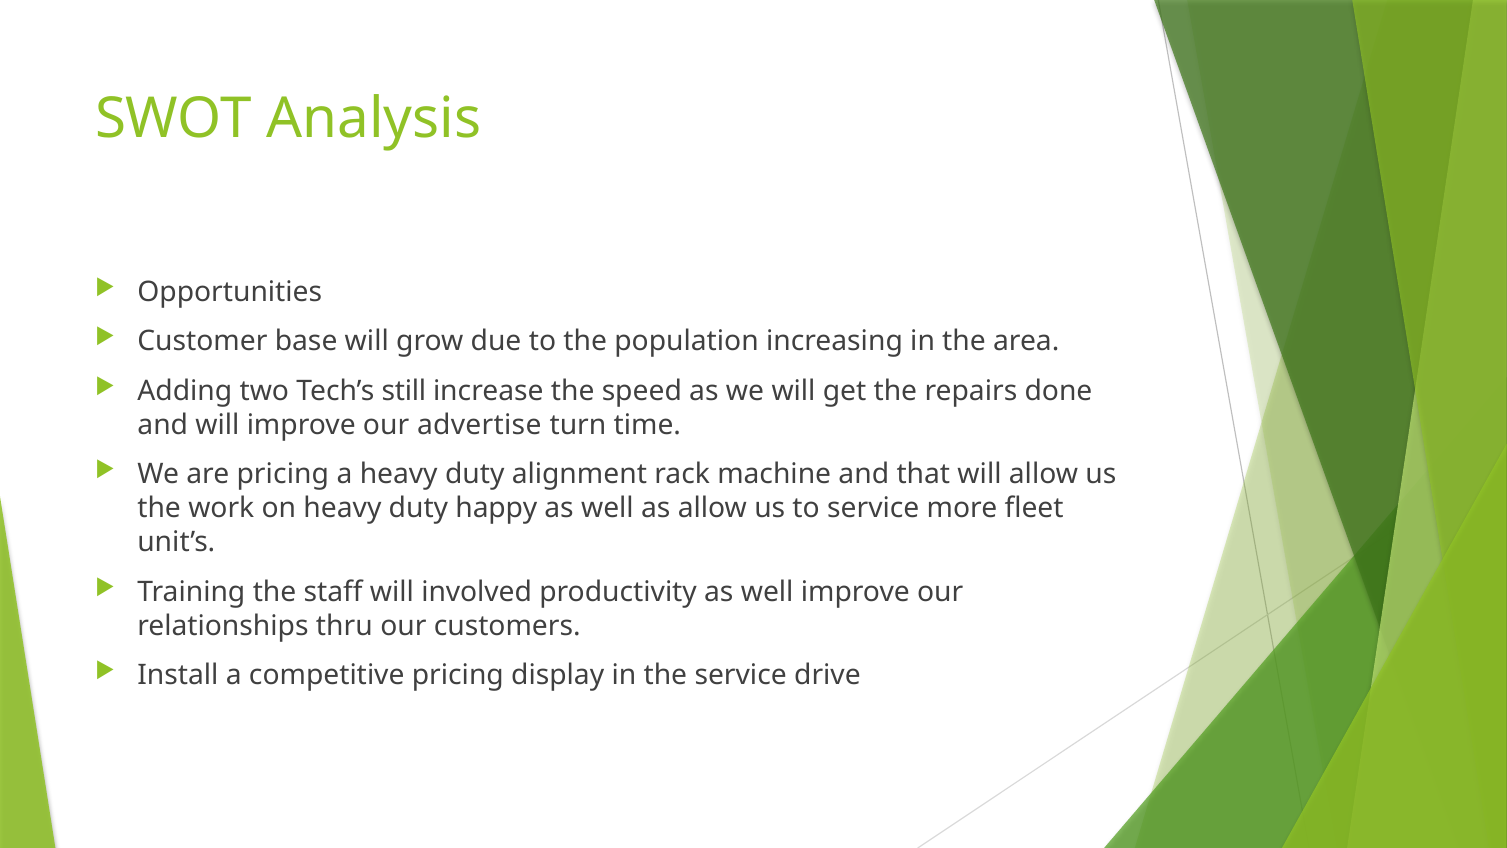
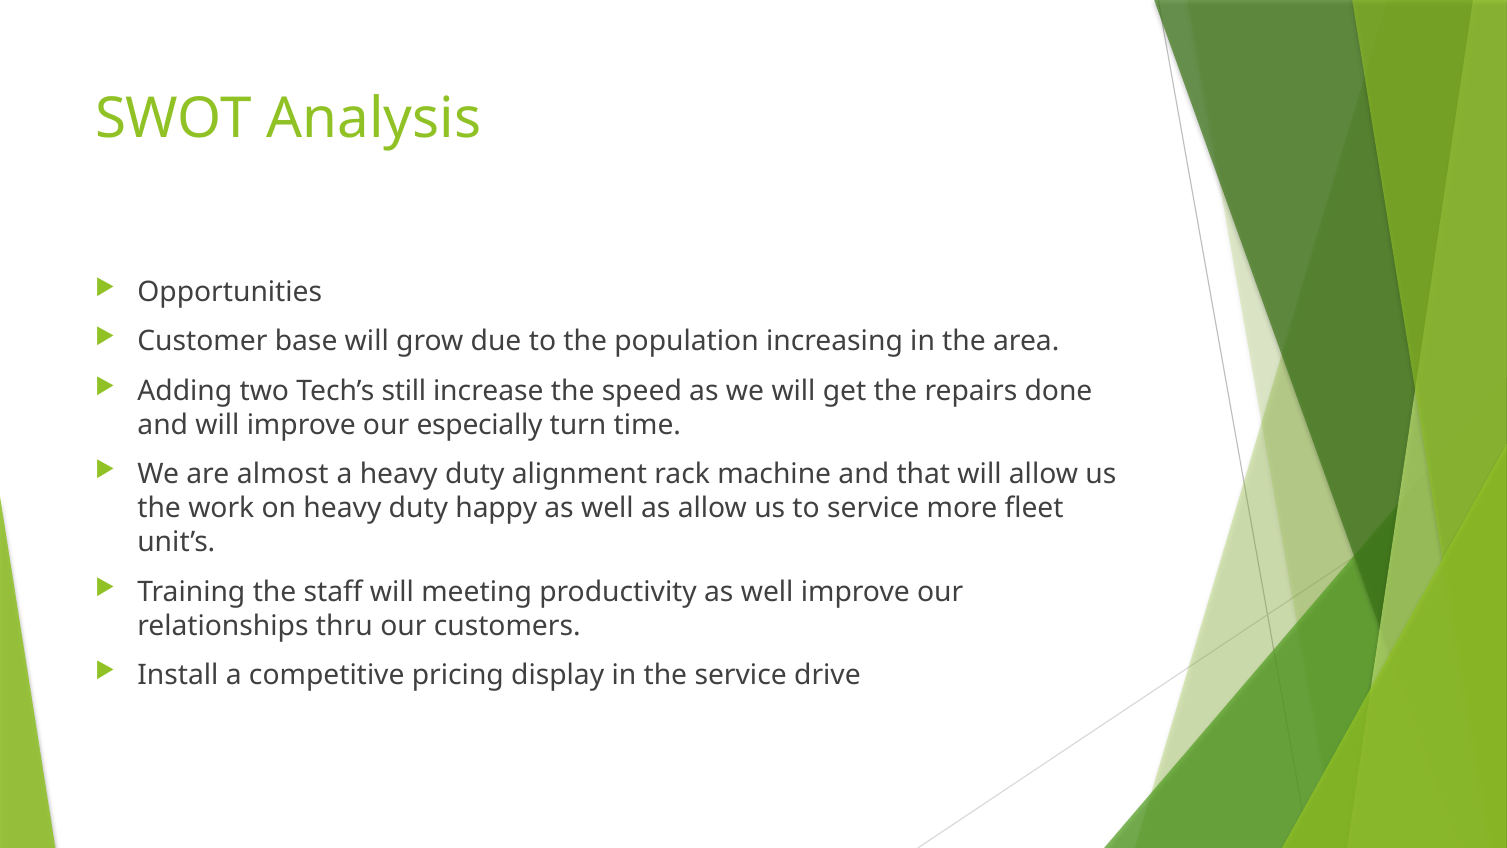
advertise: advertise -> especially
are pricing: pricing -> almost
involved: involved -> meeting
